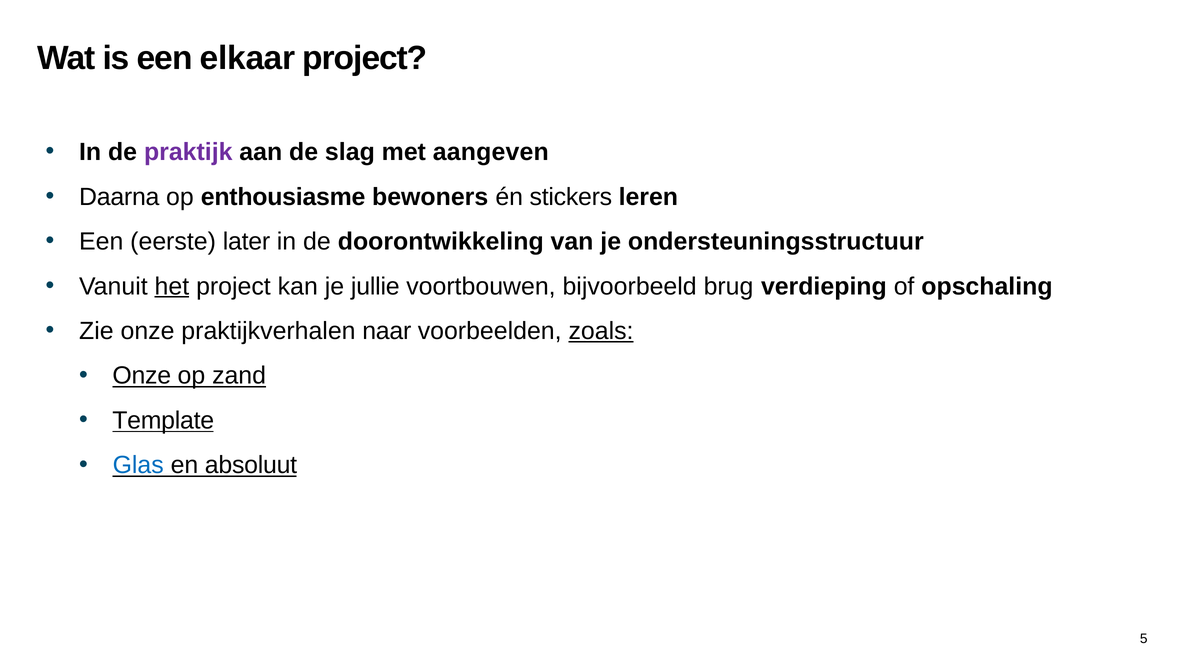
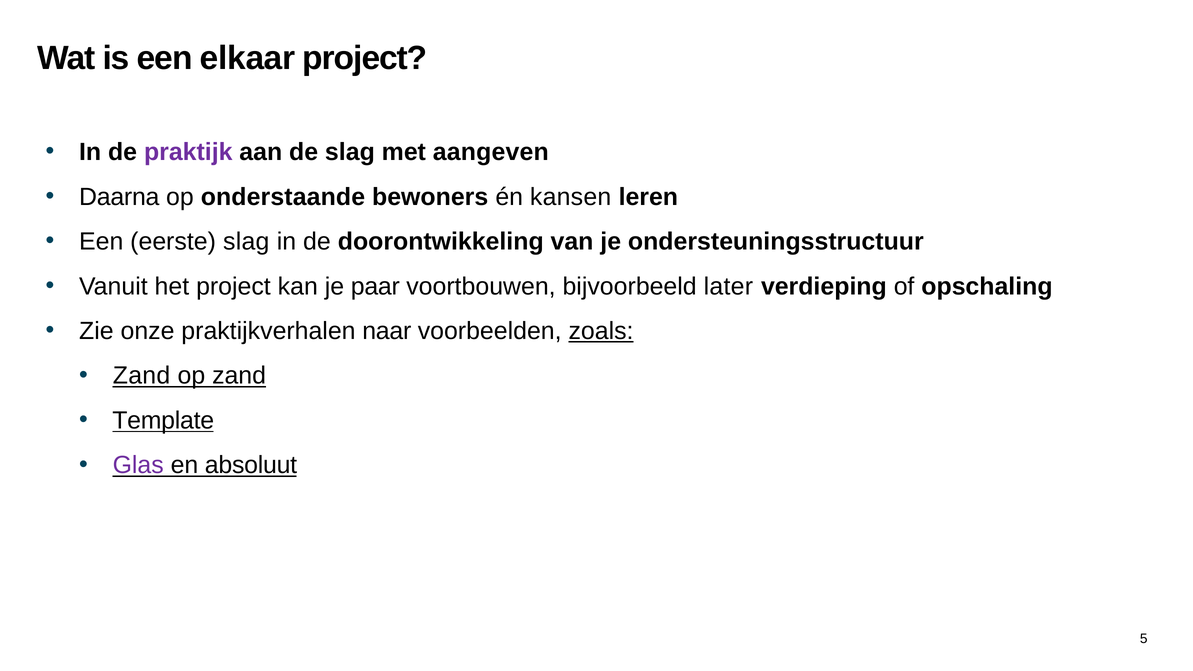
enthousiasme: enthousiasme -> onderstaande
stickers: stickers -> kansen
eerste later: later -> slag
het underline: present -> none
jullie: jullie -> paar
brug: brug -> later
Onze at (142, 376): Onze -> Zand
Glas colour: blue -> purple
